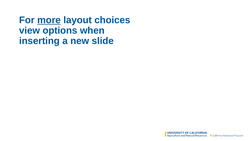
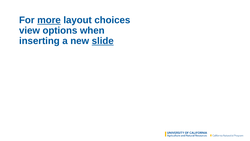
slide underline: none -> present
